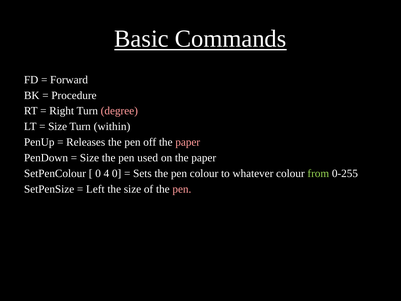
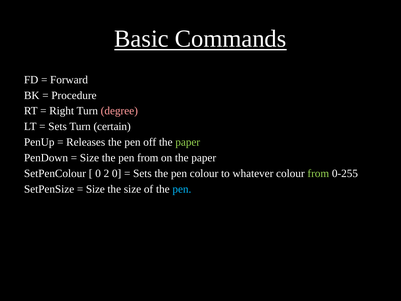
Size at (58, 126): Size -> Sets
within: within -> certain
paper at (188, 142) colour: pink -> light green
pen used: used -> from
4: 4 -> 2
Left at (95, 189): Left -> Size
pen at (182, 189) colour: pink -> light blue
